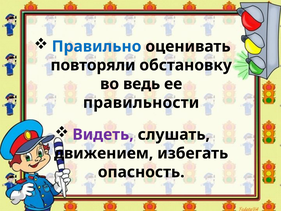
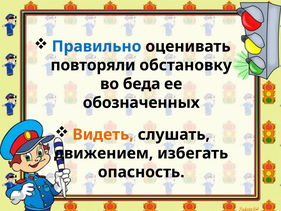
ведь: ведь -> беда
правильности: правильности -> обозначенных
Видеть colour: purple -> orange
